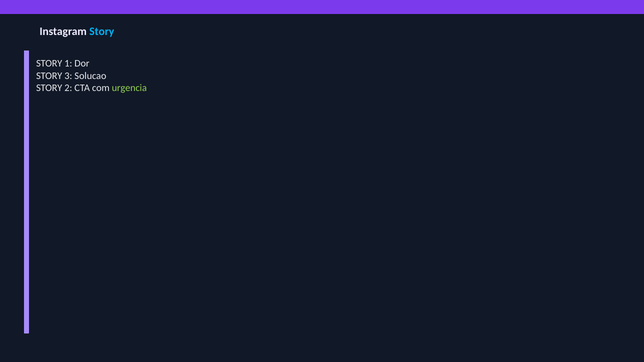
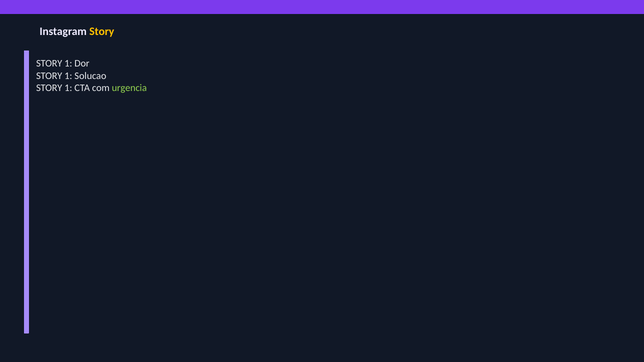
Story at (102, 32) colour: light blue -> yellow
3 at (68, 76): 3 -> 1
2 at (68, 88): 2 -> 1
